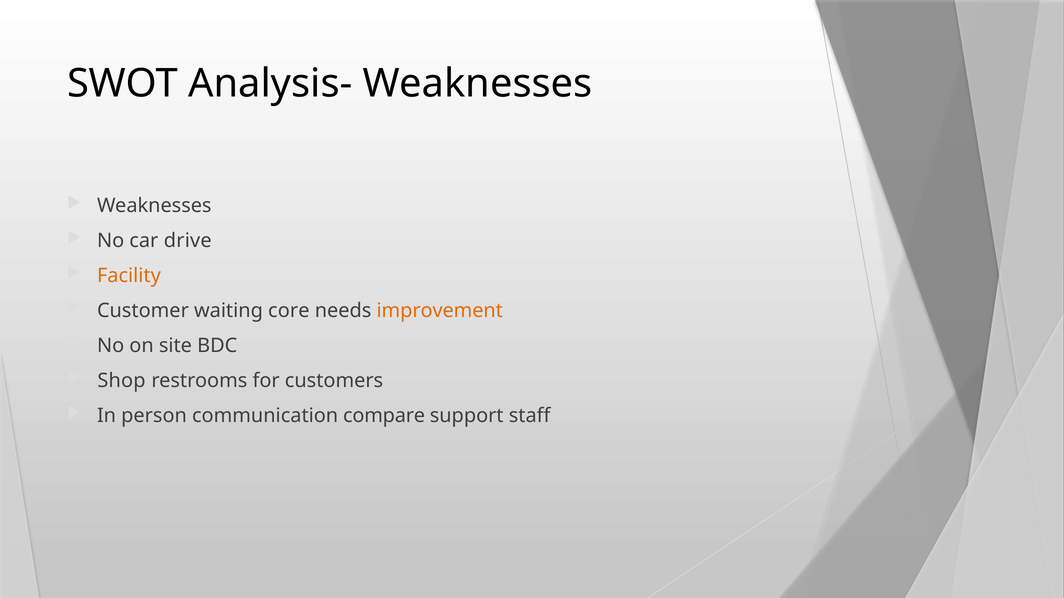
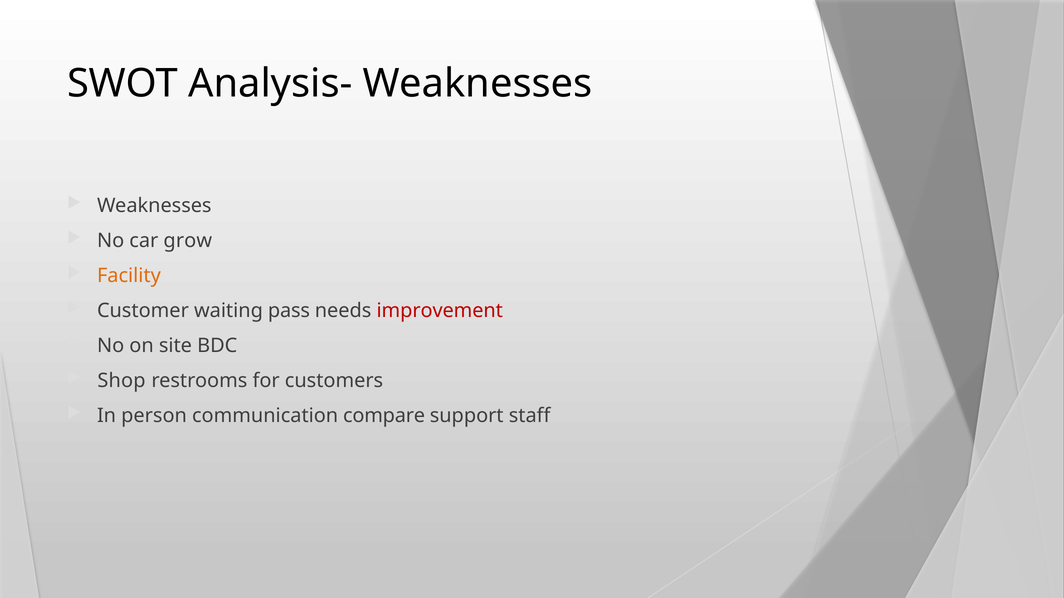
drive: drive -> grow
core: core -> pass
improvement colour: orange -> red
